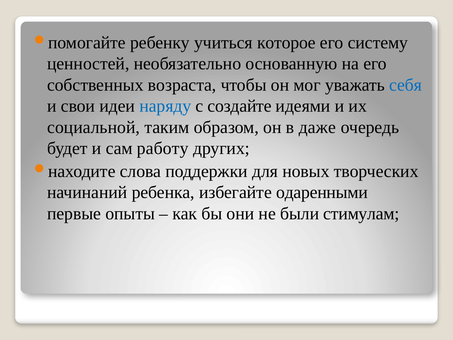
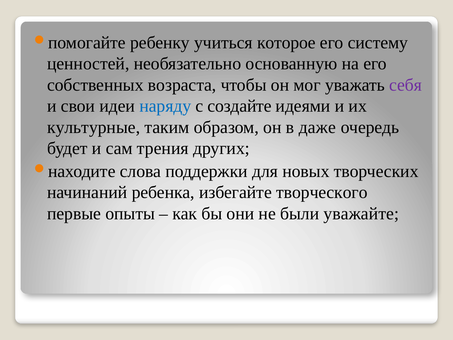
себя colour: blue -> purple
социальной: социальной -> культурные
работу: работу -> трения
одаренными: одаренными -> творческого
стимулам: стимулам -> уважайте
